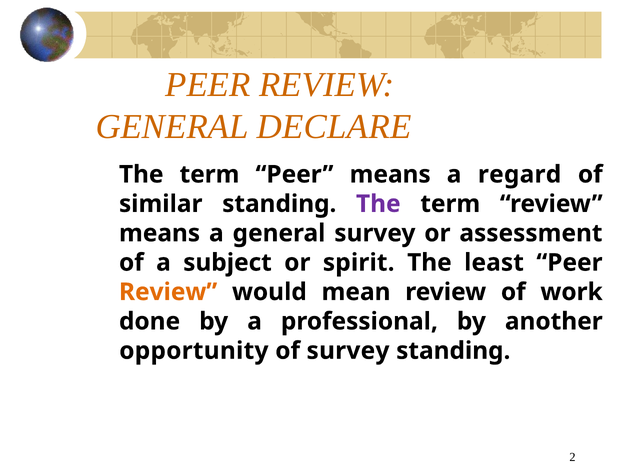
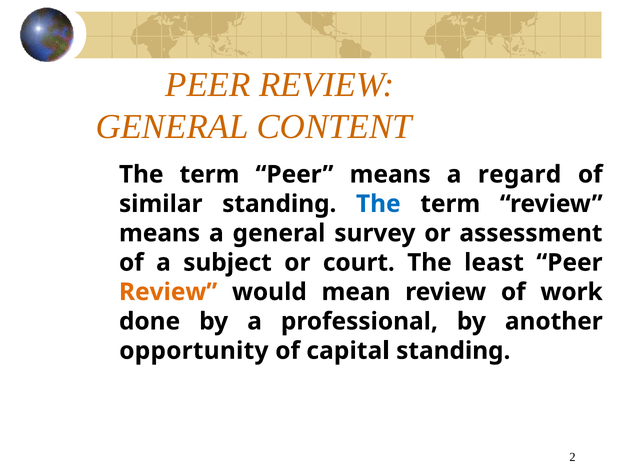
DECLARE: DECLARE -> CONTENT
The at (378, 204) colour: purple -> blue
spirit: spirit -> court
of survey: survey -> capital
